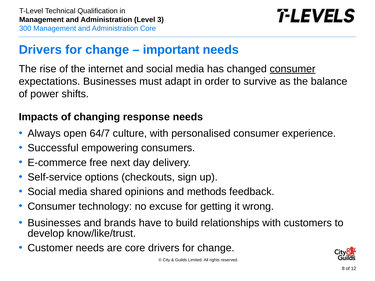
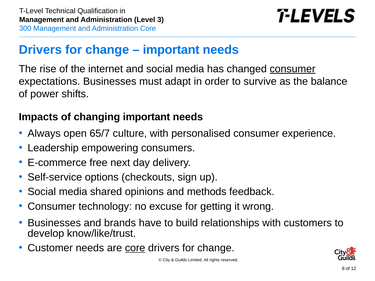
changing response: response -> important
64/7: 64/7 -> 65/7
Successful: Successful -> Leadership
core at (135, 248) underline: none -> present
